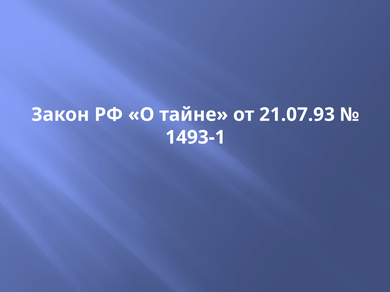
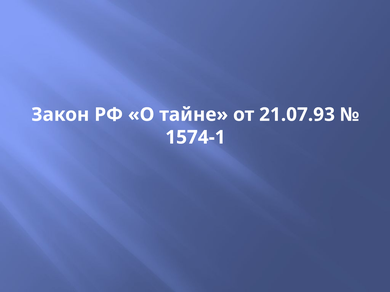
1493-1: 1493-1 -> 1574-1
